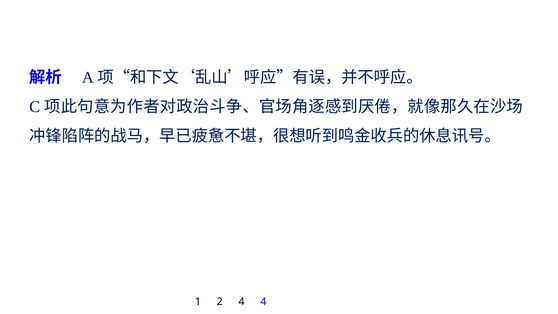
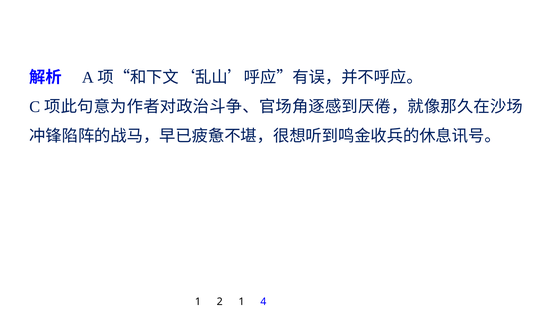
2 4: 4 -> 1
